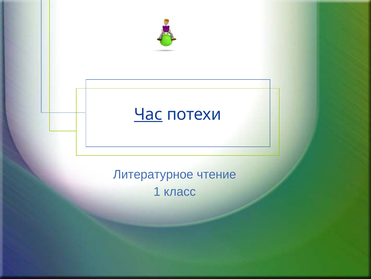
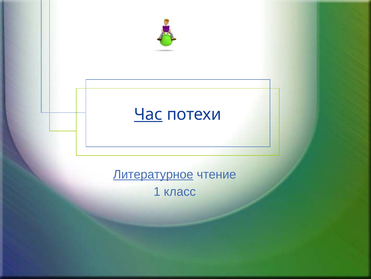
Литературное underline: none -> present
